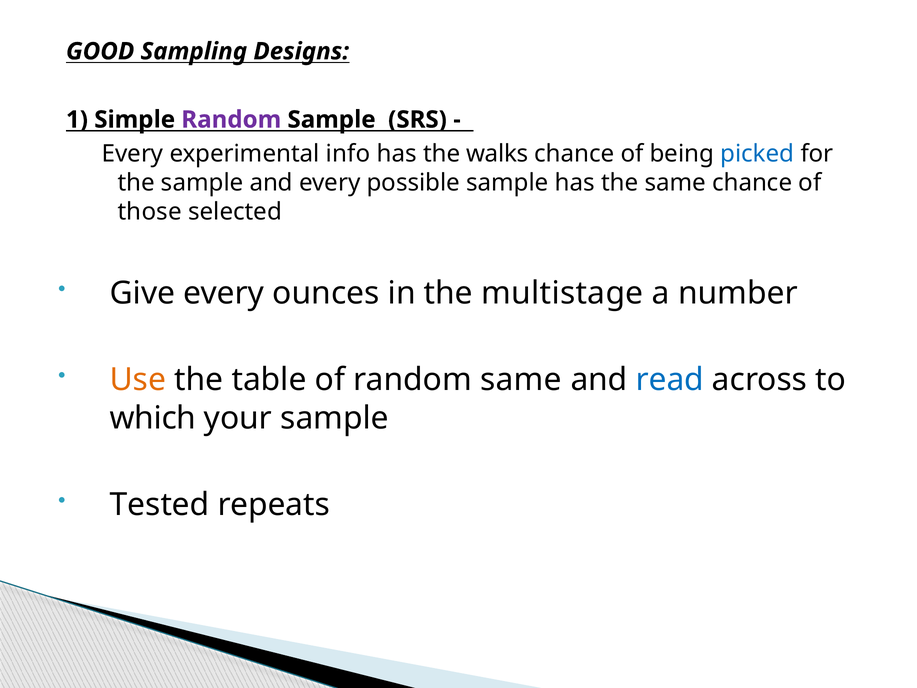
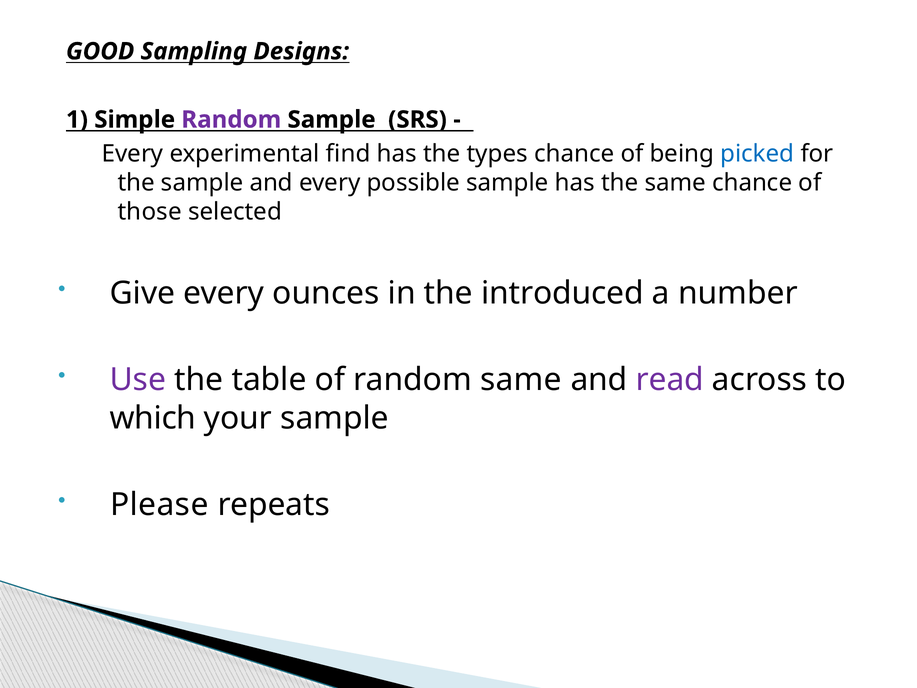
info: info -> find
walks: walks -> types
multistage: multistage -> introduced
Use colour: orange -> purple
read colour: blue -> purple
Tested: Tested -> Please
